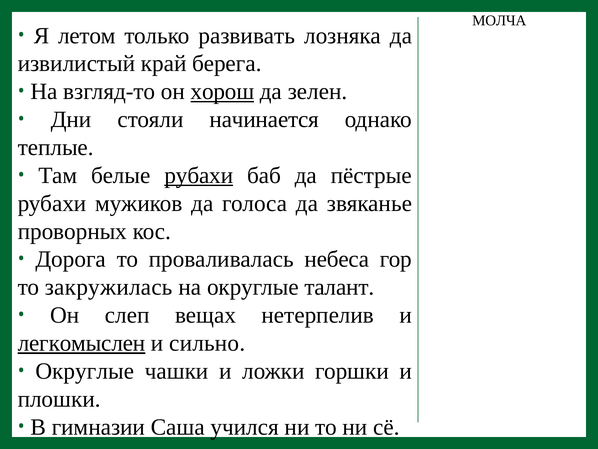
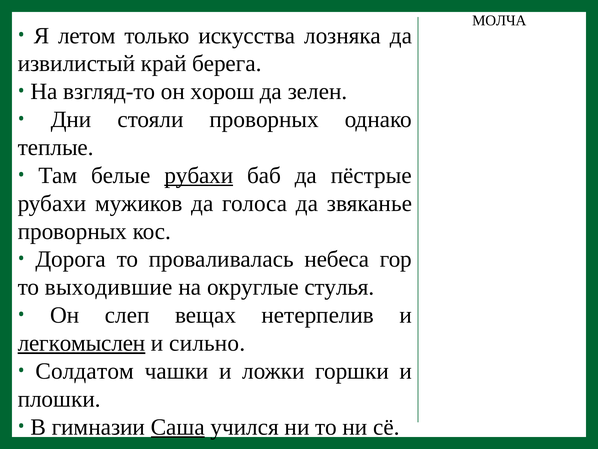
развивать: развивать -> искусства
хорош underline: present -> none
стояли начинается: начинается -> проворных
закружилась: закружилась -> выходившие
талант: талант -> стулья
Округлые at (85, 371): Округлые -> Солдатом
Саша underline: none -> present
